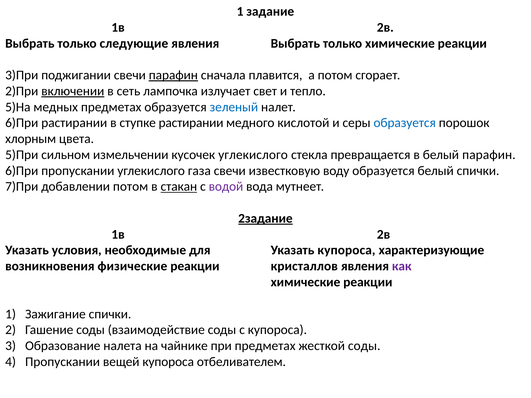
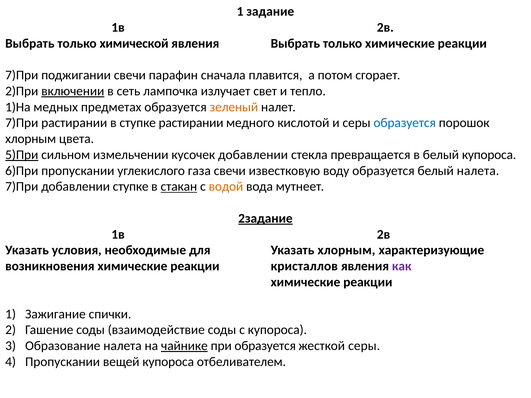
следующие: следующие -> химической
3)При at (22, 75): 3)При -> 7)При
парафин at (173, 75) underline: present -> none
5)На: 5)На -> 1)На
зеленый colour: blue -> orange
6)При at (22, 123): 6)При -> 7)При
5)При underline: none -> present
кусочек углекислого: углекислого -> добавлении
белый парафин: парафин -> купороса
белый спички: спички -> налета
добавлении потом: потом -> ступке
водой colour: purple -> orange
Указать купороса: купороса -> хлорным
возникновения физические: физические -> химические
чайнике underline: none -> present
при предметах: предметах -> образуется
жесткой соды: соды -> серы
